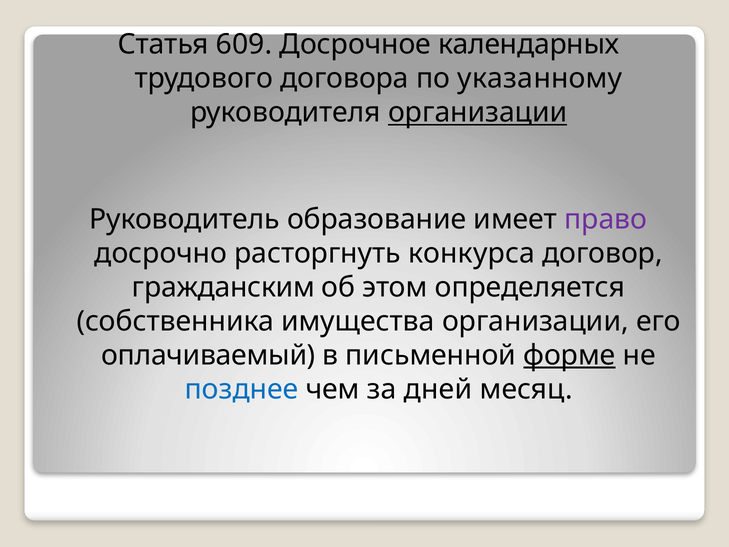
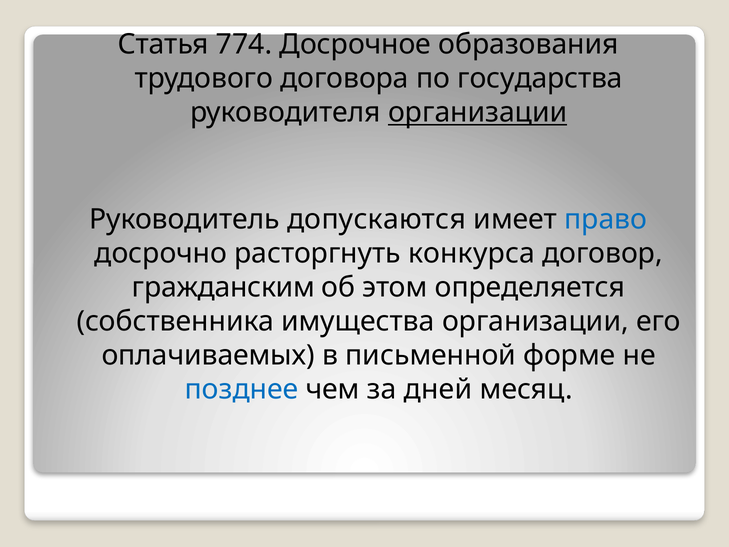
609: 609 -> 774
календарных: календарных -> образования
указанному: указанному -> государства
образование: образование -> допускаются
право colour: purple -> blue
оплачиваемый: оплачиваемый -> оплачиваемых
форме underline: present -> none
